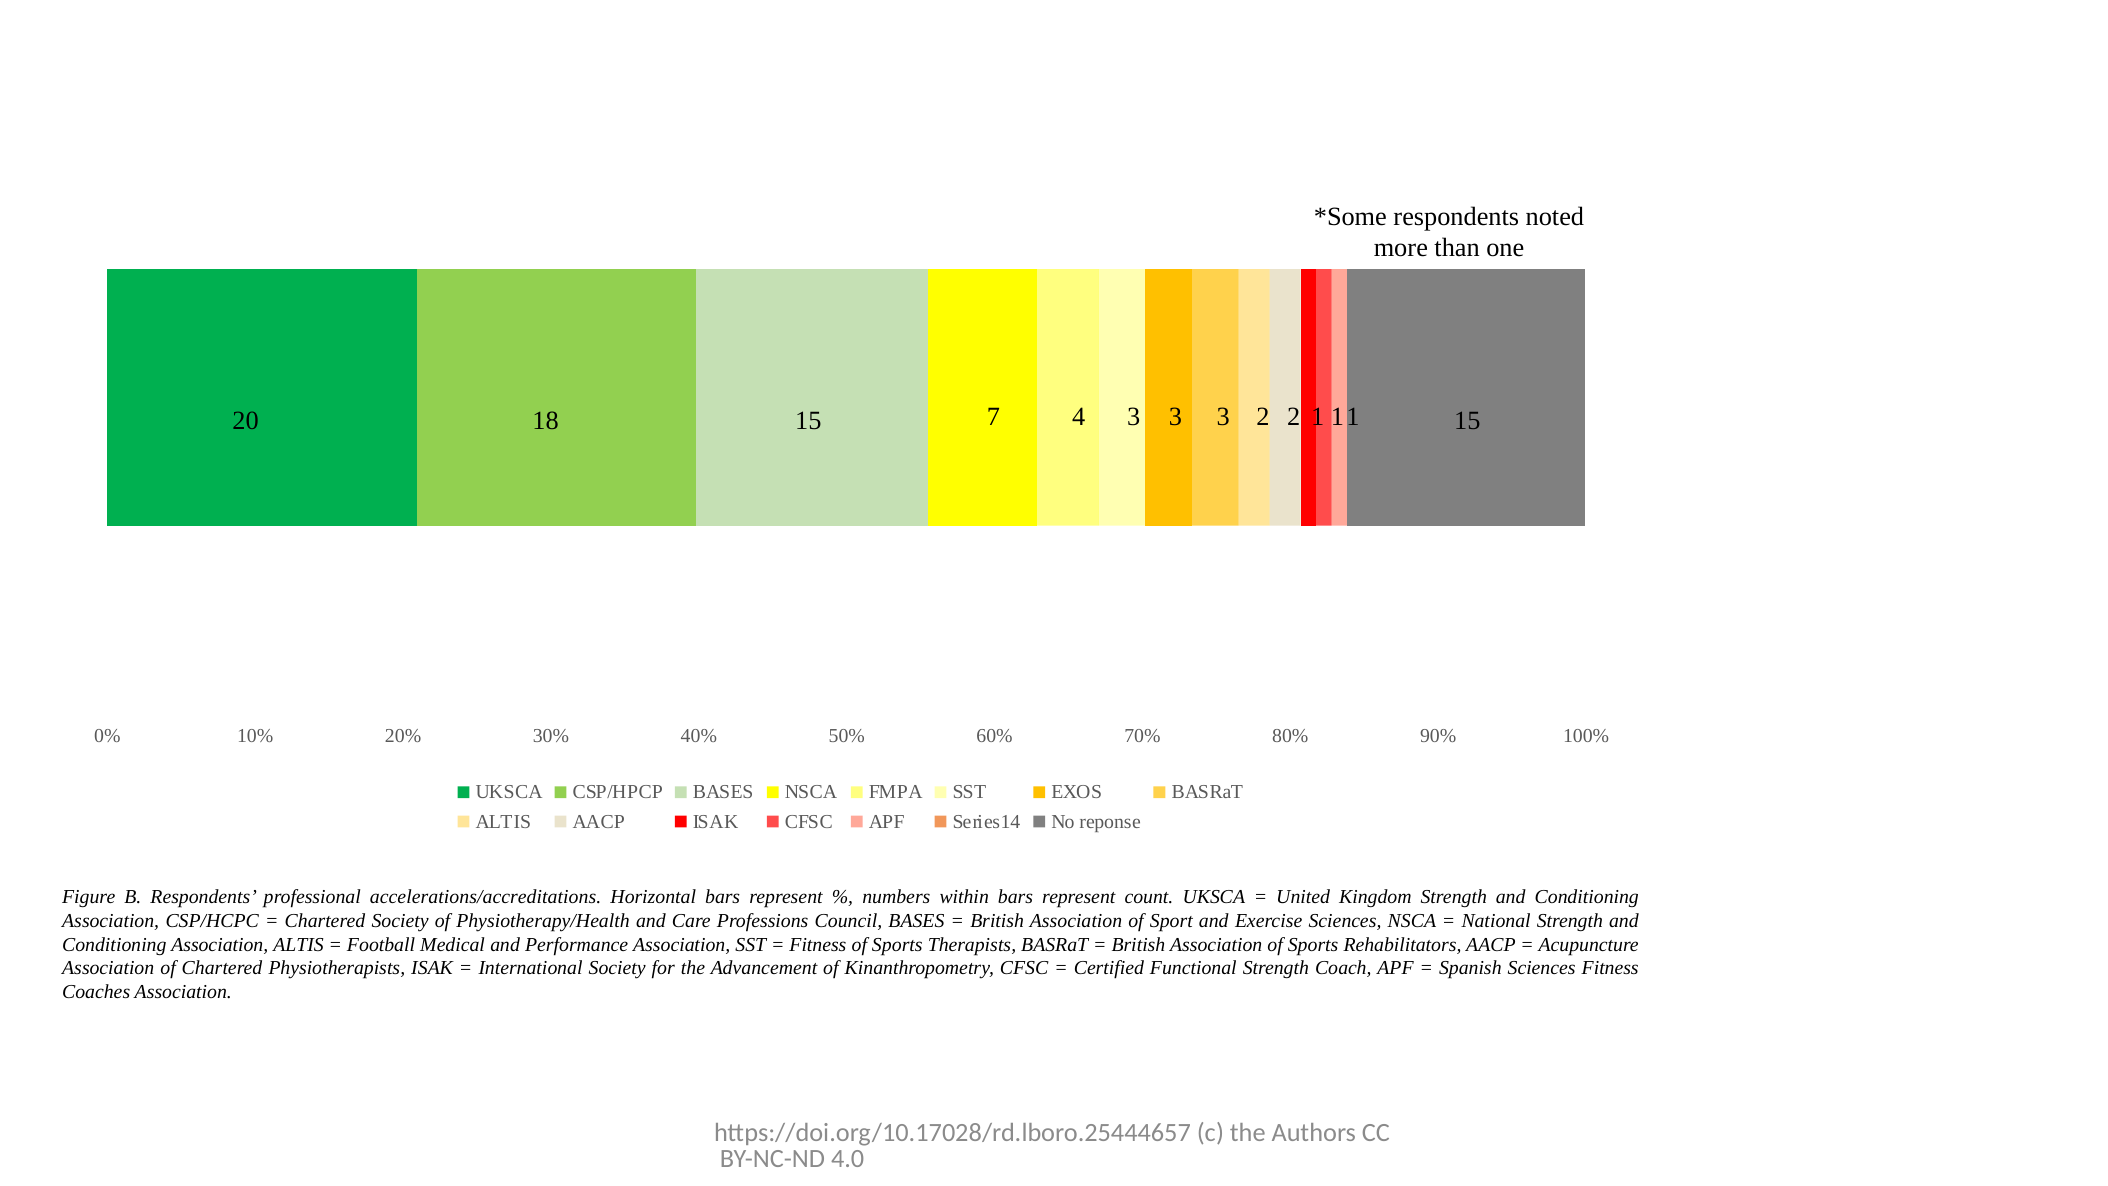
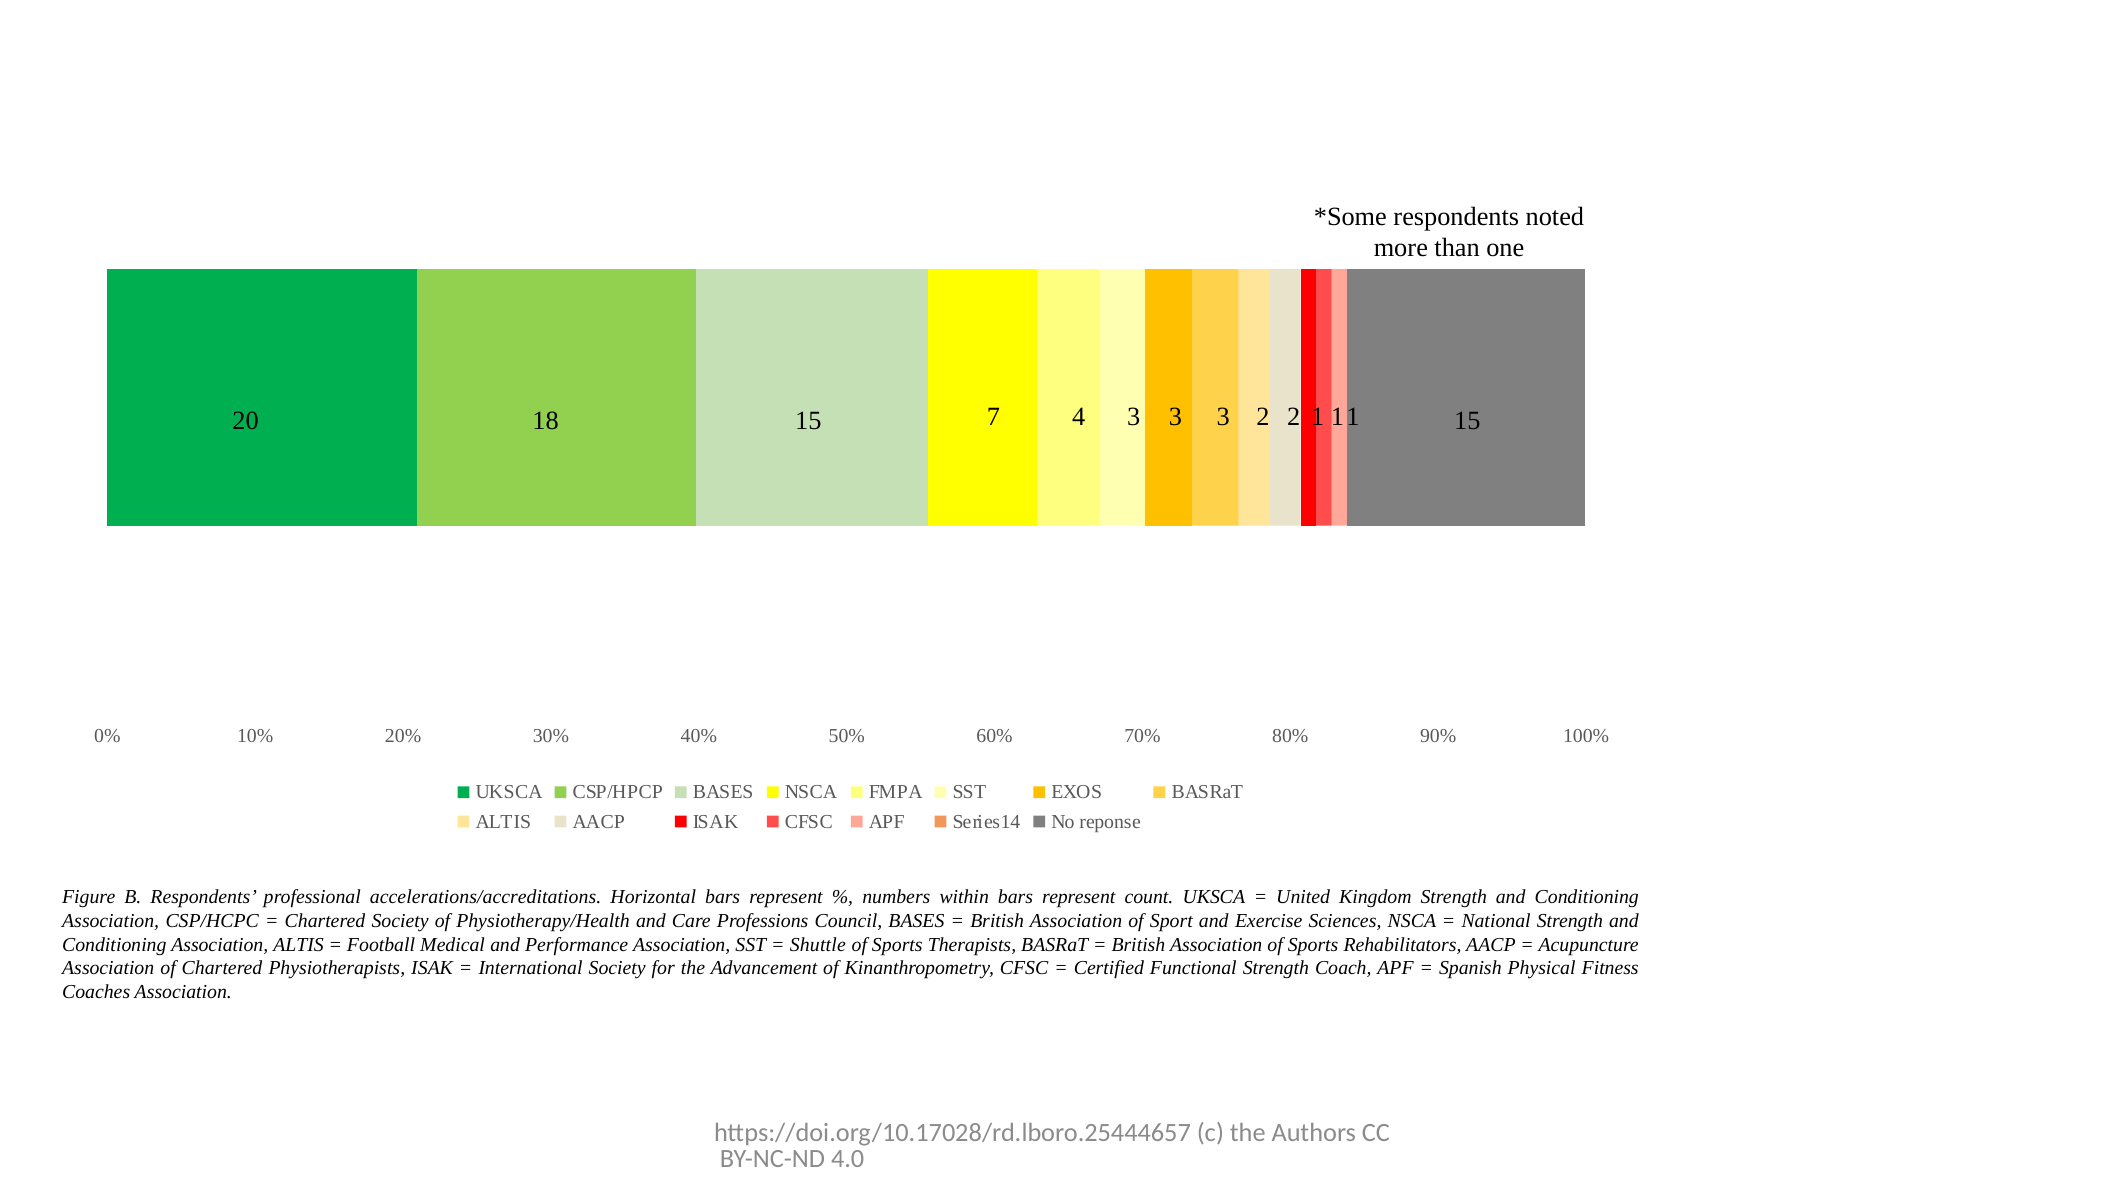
Fitness at (818, 944): Fitness -> Shuttle
Spanish Sciences: Sciences -> Physical
